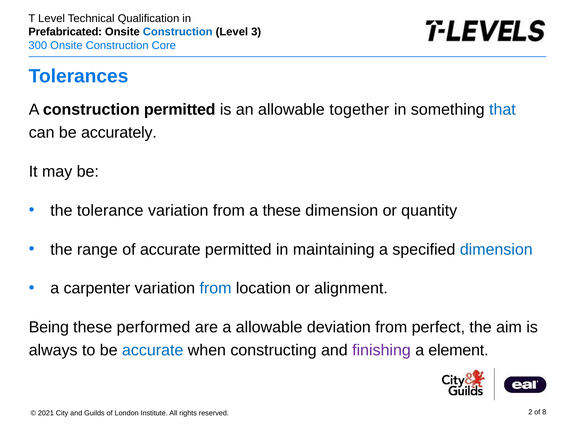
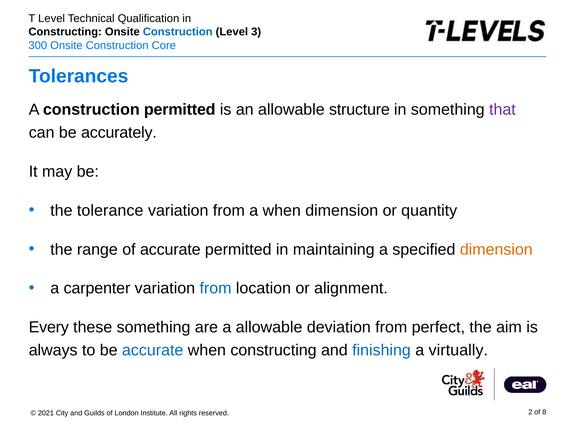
Prefabricated at (65, 32): Prefabricated -> Constructing
together: together -> structure
that colour: blue -> purple
a these: these -> when
dimension at (496, 250) colour: blue -> orange
Being: Being -> Every
these performed: performed -> something
finishing colour: purple -> blue
element: element -> virtually
